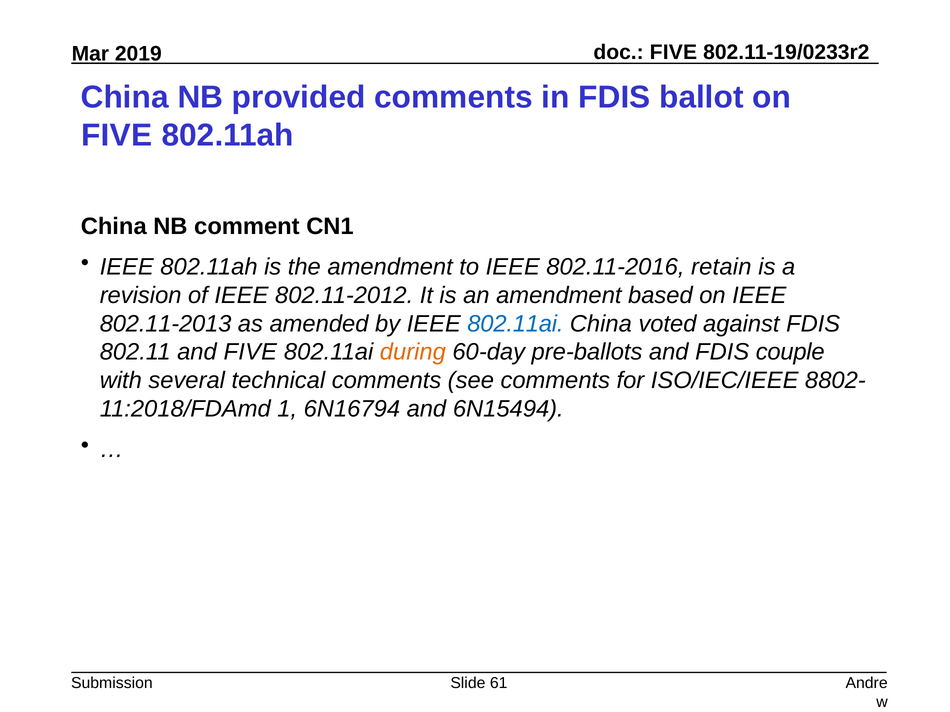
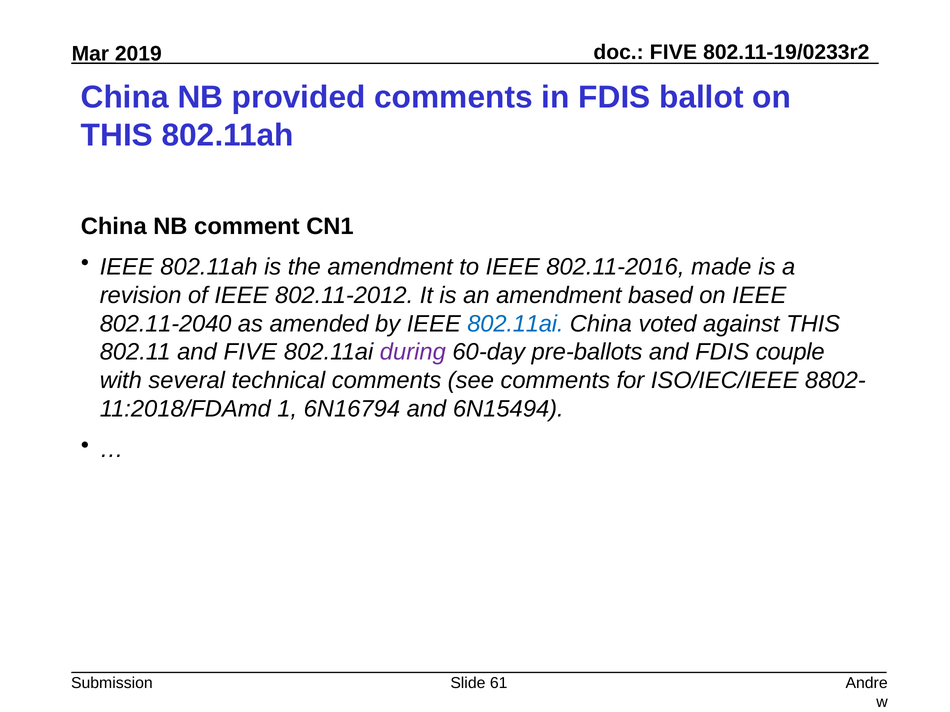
FIVE at (117, 135): FIVE -> THIS
retain: retain -> made
802.11-2013: 802.11-2013 -> 802.11-2040
against FDIS: FDIS -> THIS
during colour: orange -> purple
